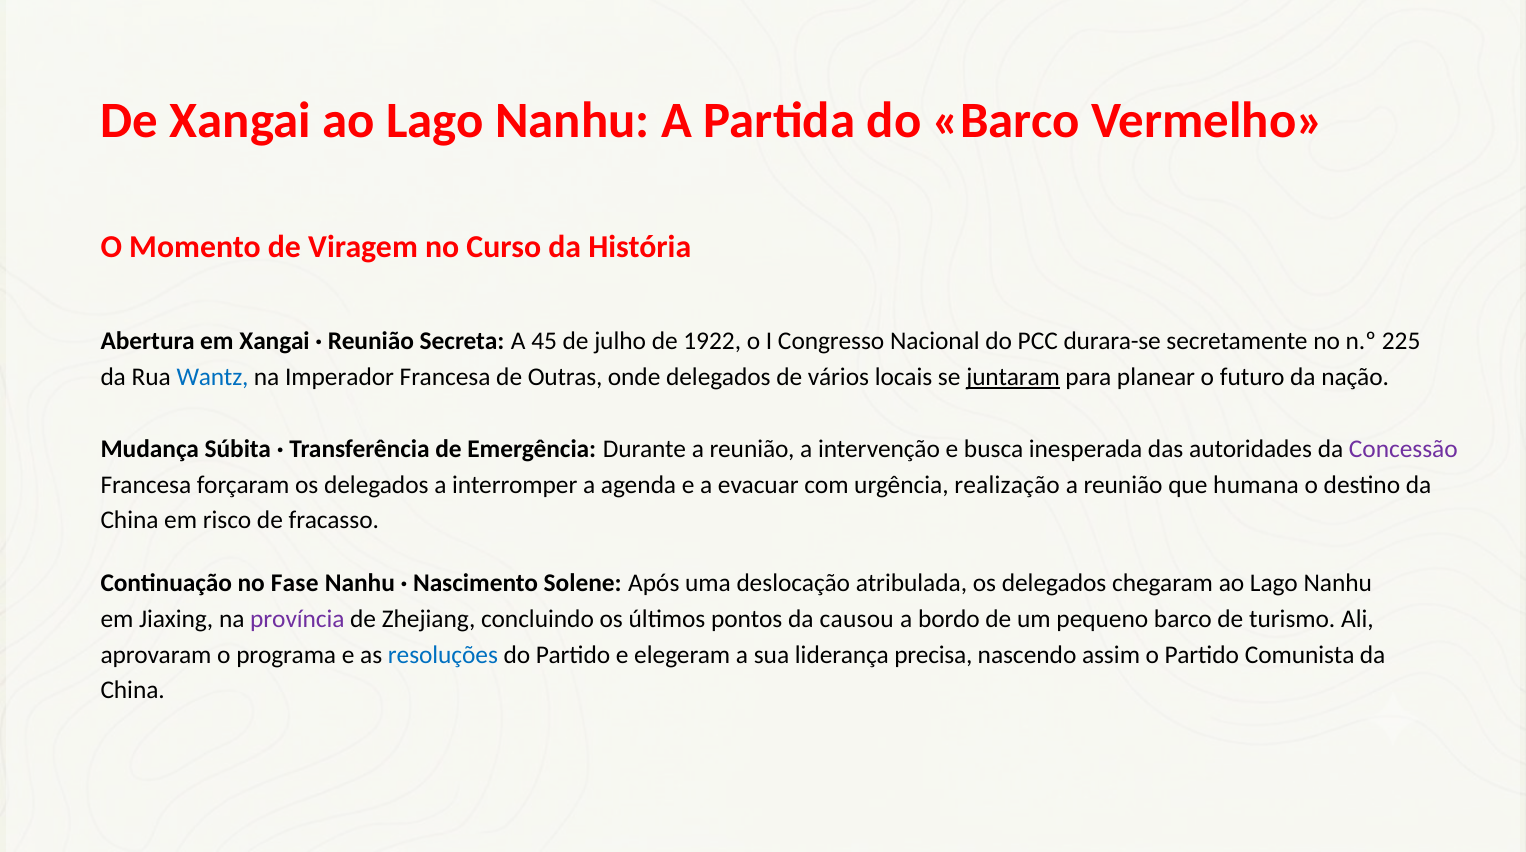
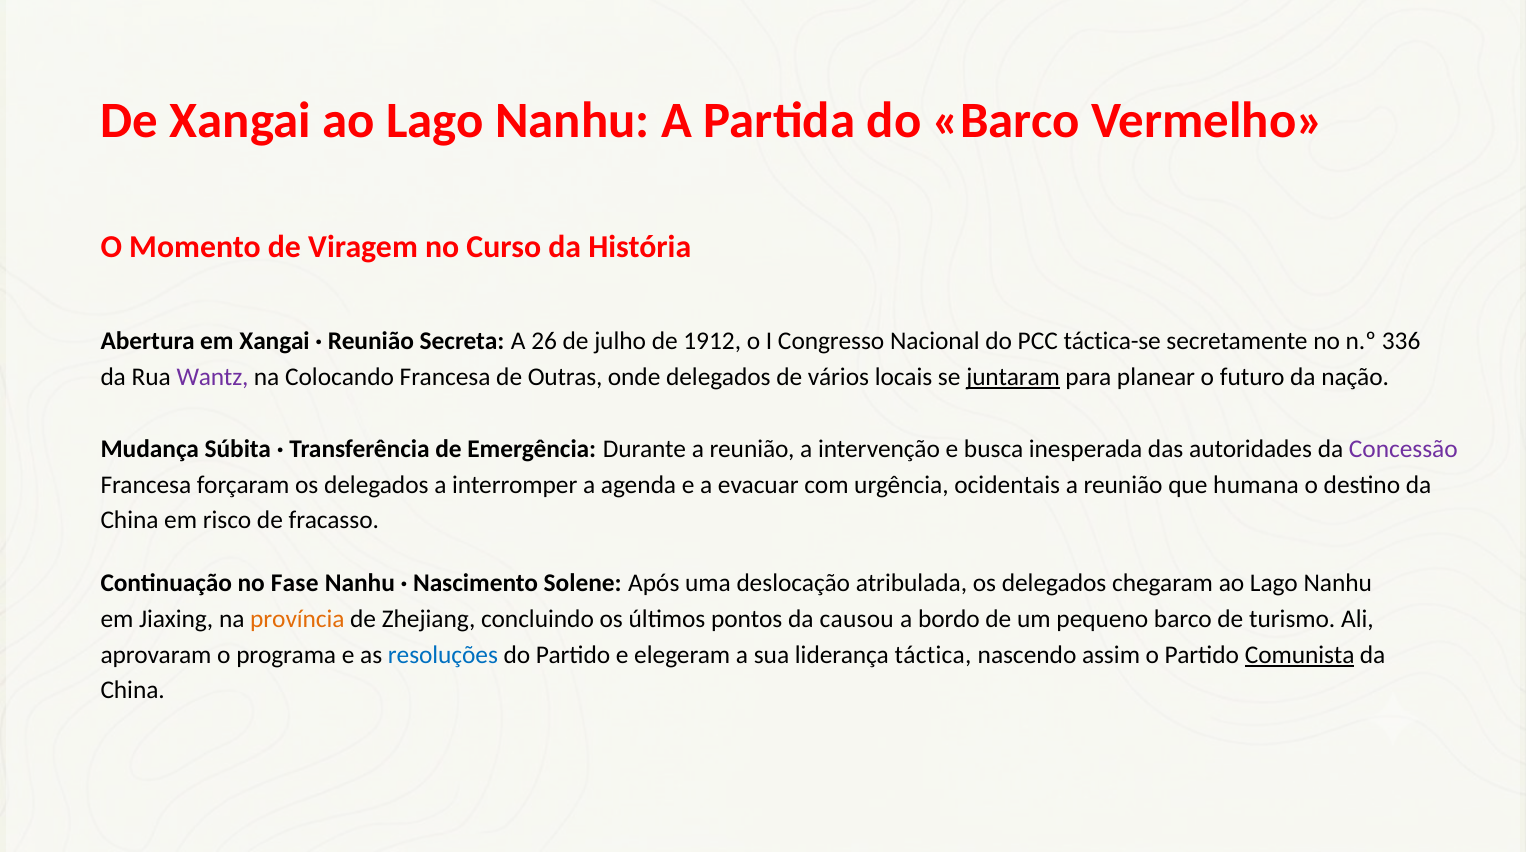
45: 45 -> 26
1922: 1922 -> 1912
durara-se: durara-se -> táctica-se
225: 225 -> 336
Wantz colour: blue -> purple
Imperador: Imperador -> Colocando
realização: realização -> ocidentais
província colour: purple -> orange
precisa: precisa -> táctica
Comunista underline: none -> present
